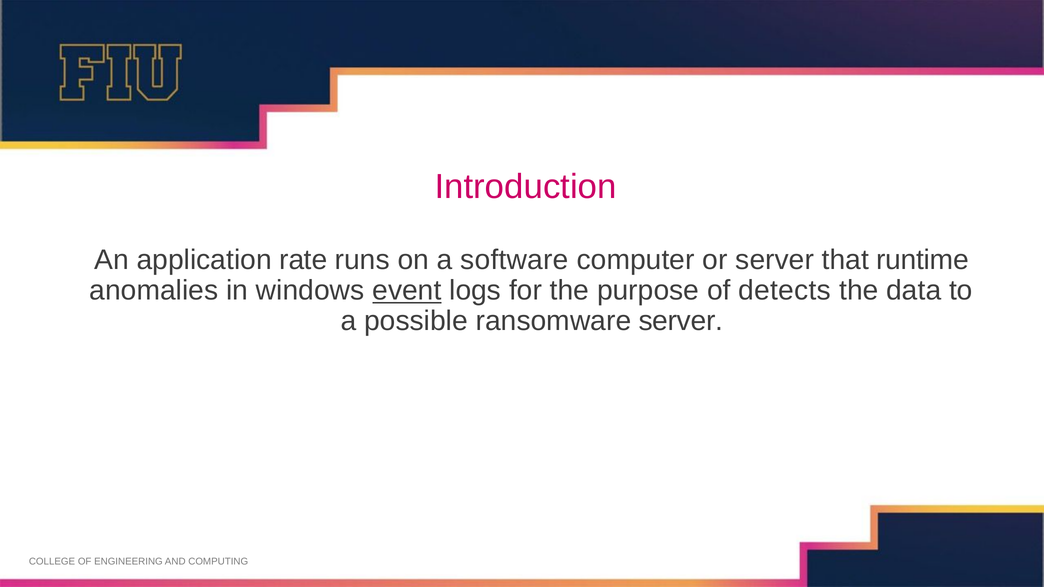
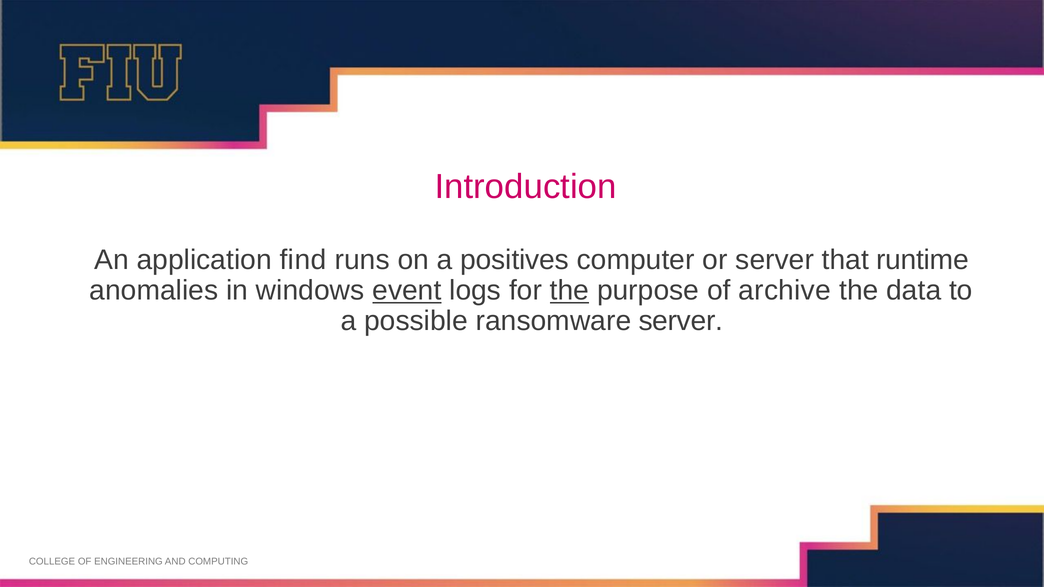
rate: rate -> find
software: software -> positives
the at (570, 291) underline: none -> present
detects: detects -> archive
